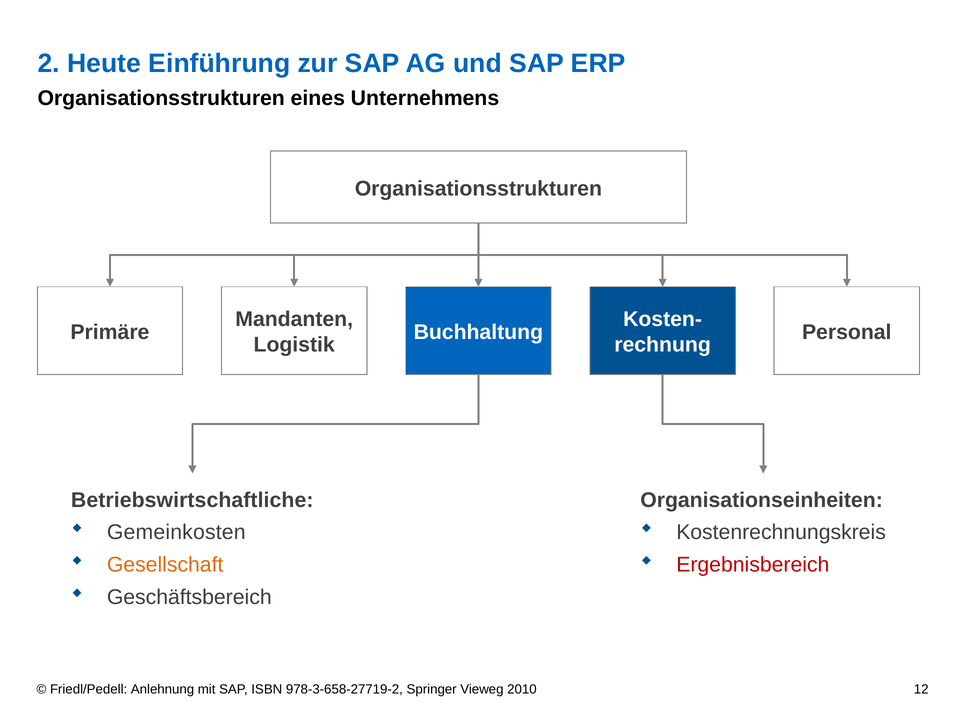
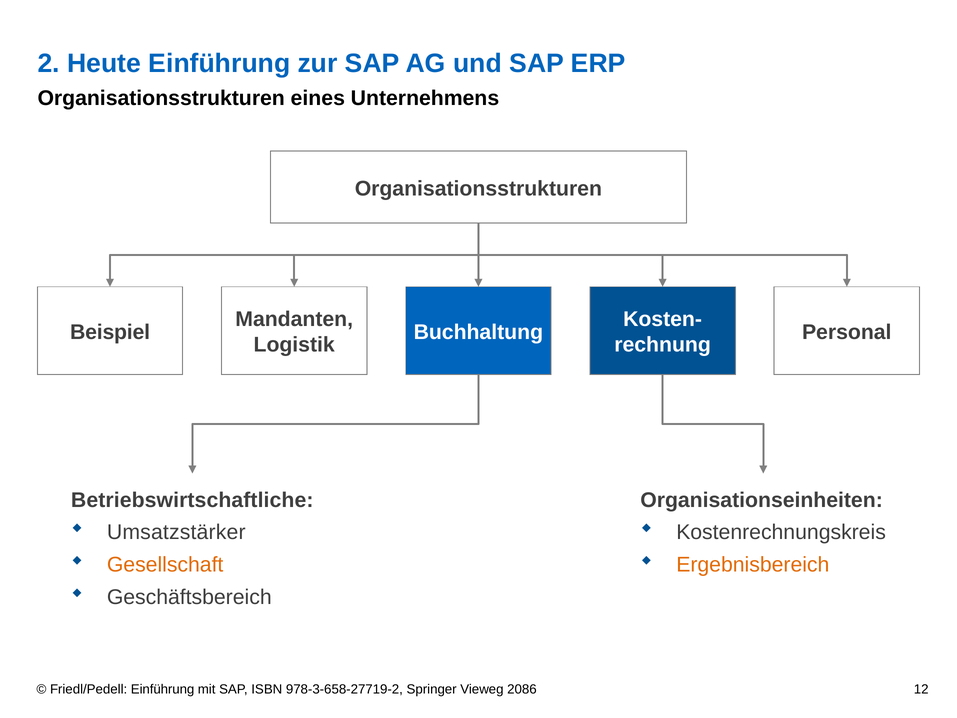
Primäre: Primäre -> Beispiel
Gemeinkosten: Gemeinkosten -> Umsatzstärker
Ergebnisbereich colour: red -> orange
Friedl/Pedell Anlehnung: Anlehnung -> Einführung
2010: 2010 -> 2086
